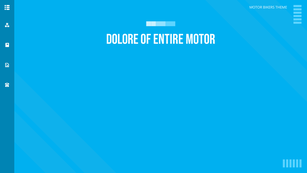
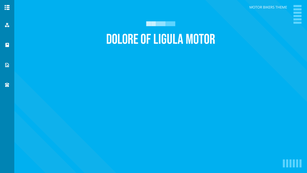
Entire: Entire -> Ligula
